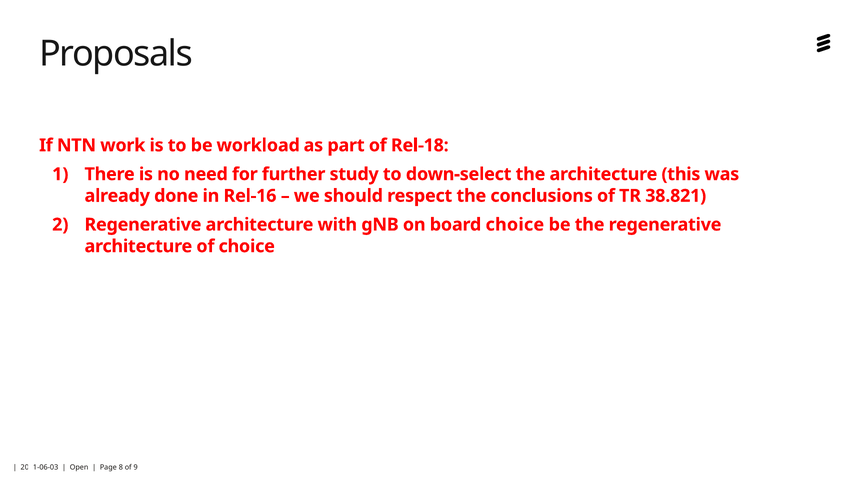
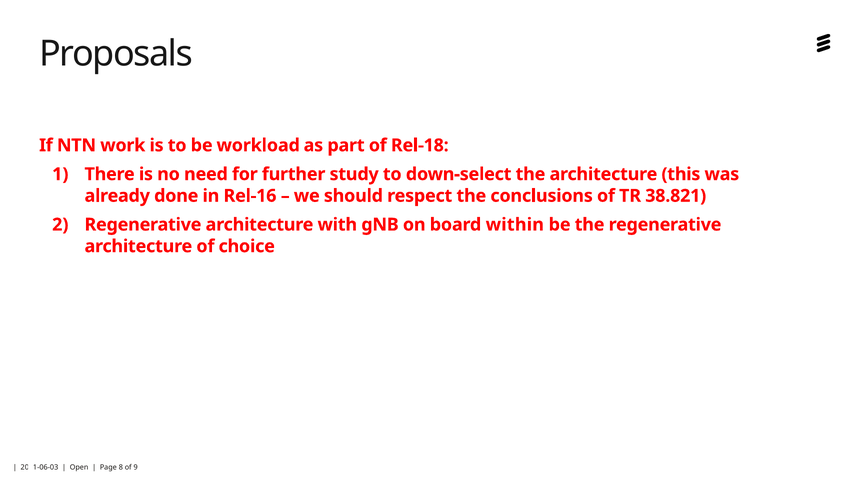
board choice: choice -> within
